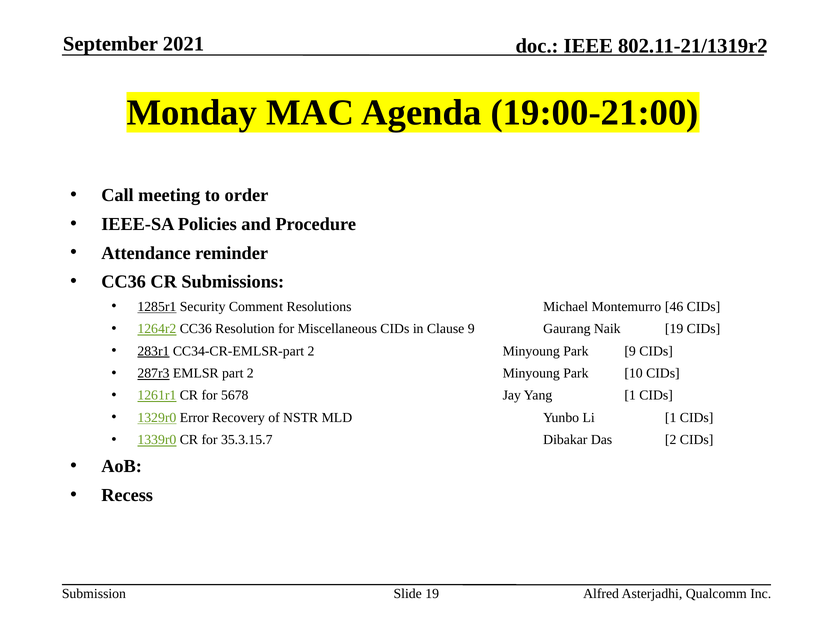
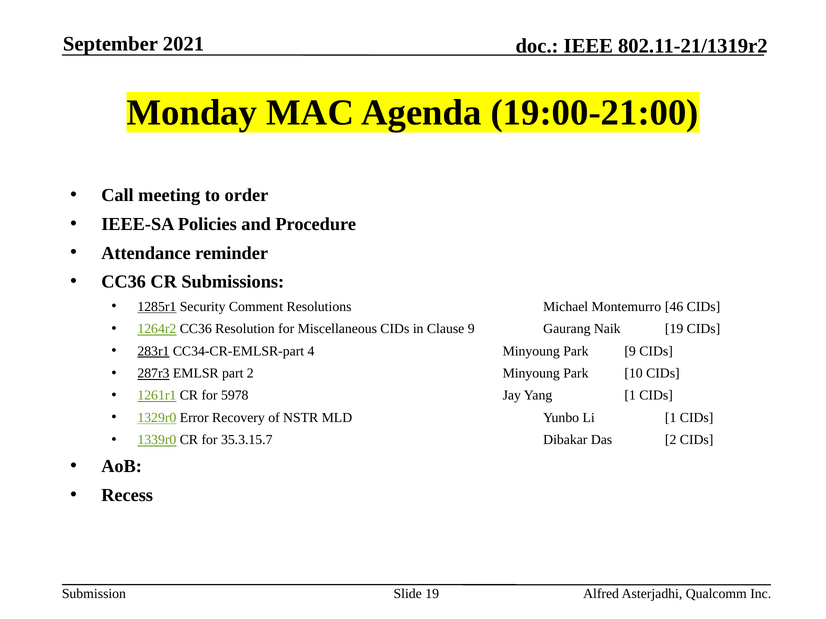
CC34-CR-EMLSR-part 2: 2 -> 4
5678: 5678 -> 5978
